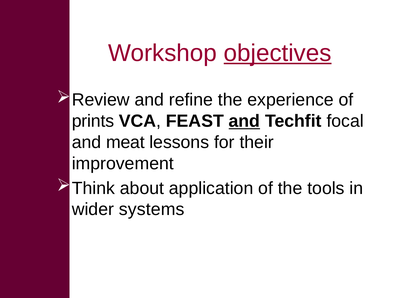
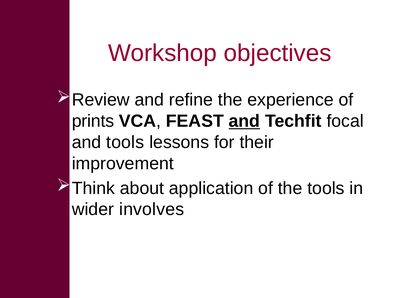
objectives underline: present -> none
and meat: meat -> tools
systems: systems -> involves
